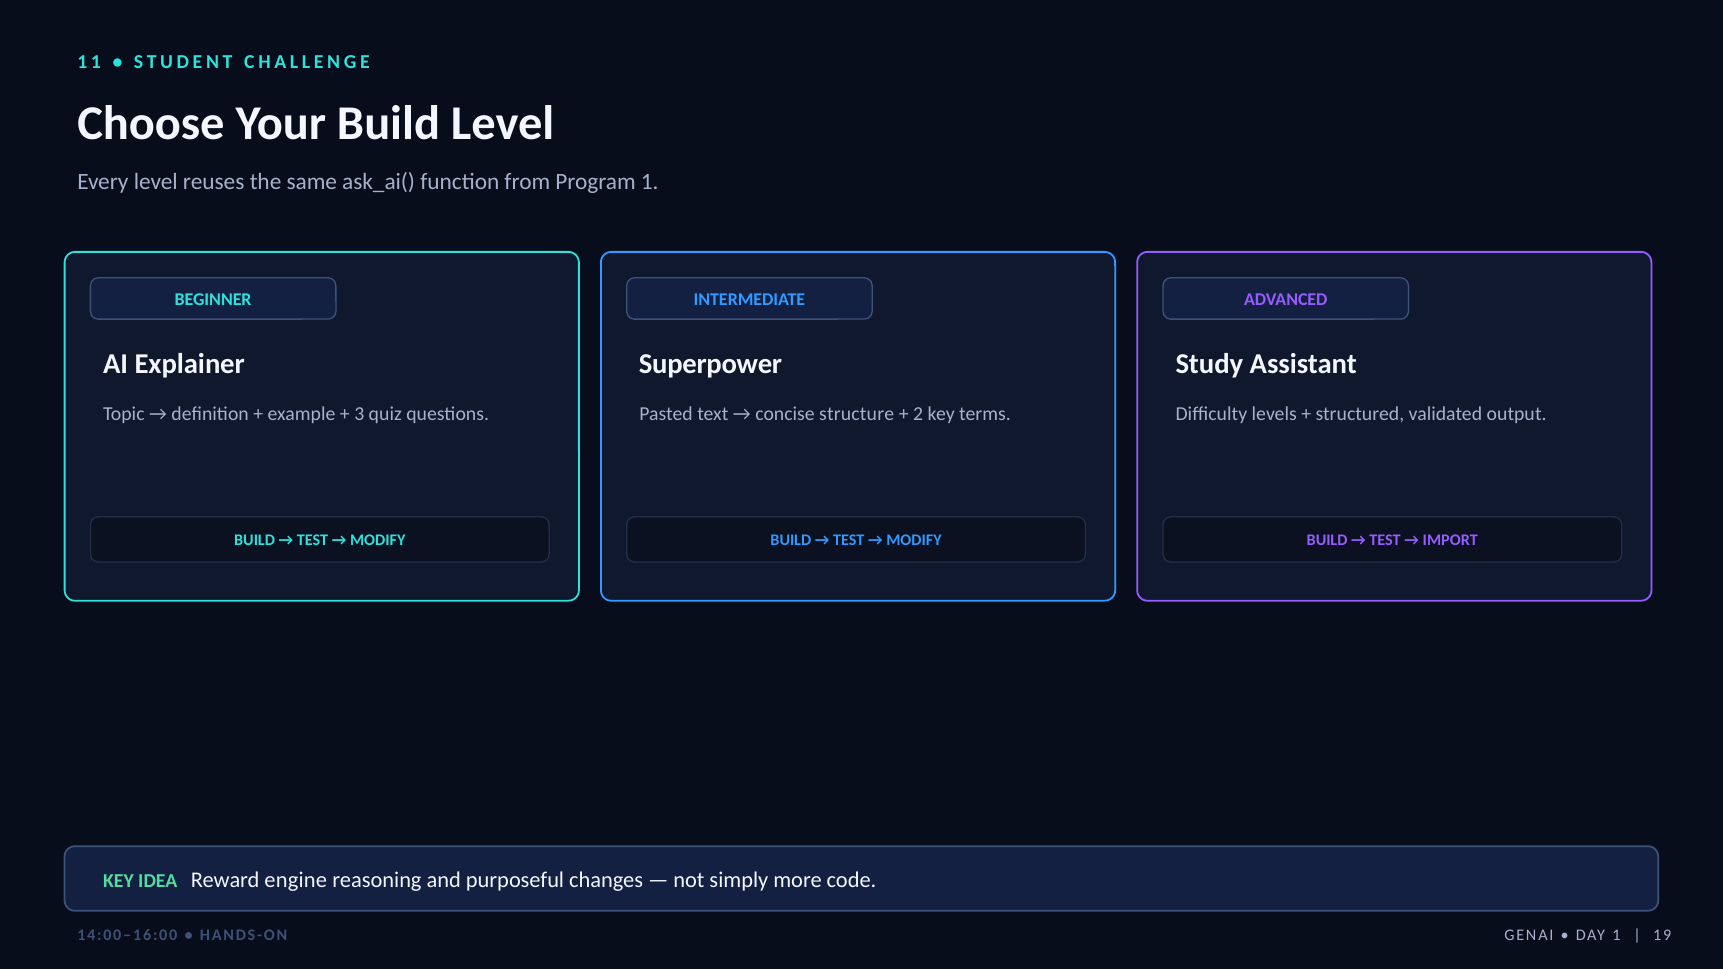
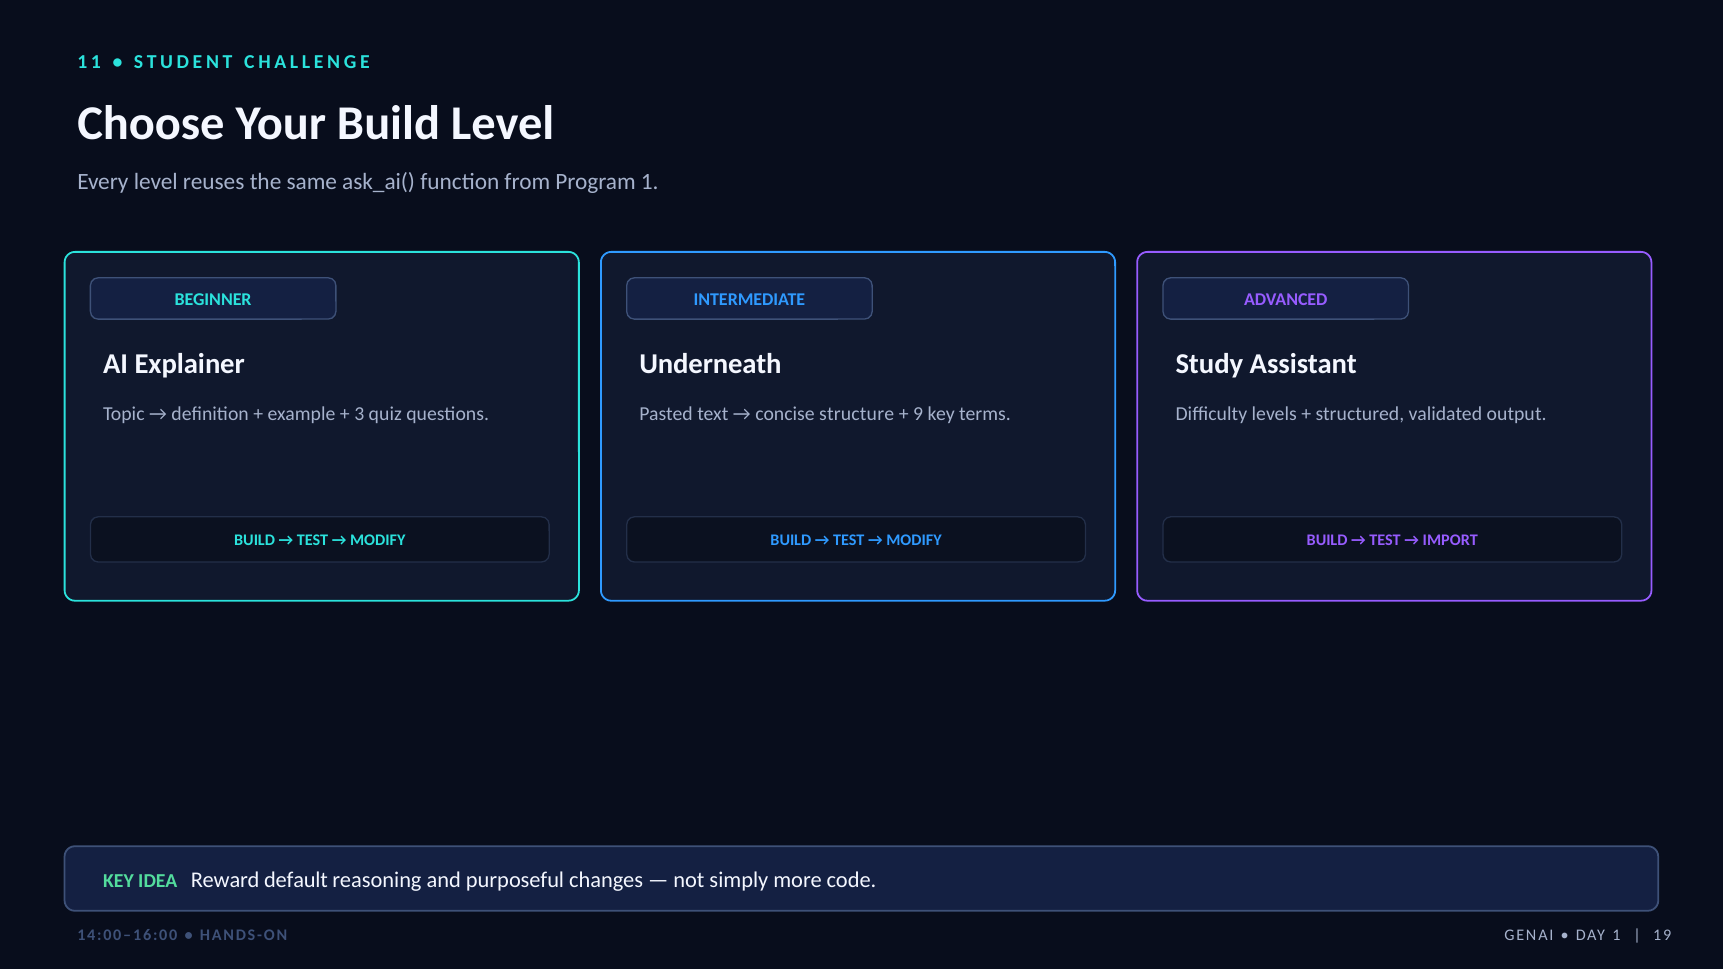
Superpower: Superpower -> Underneath
2: 2 -> 9
engine: engine -> default
